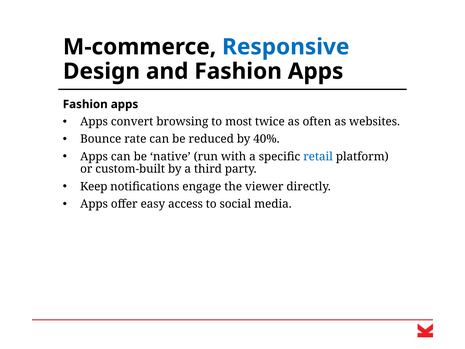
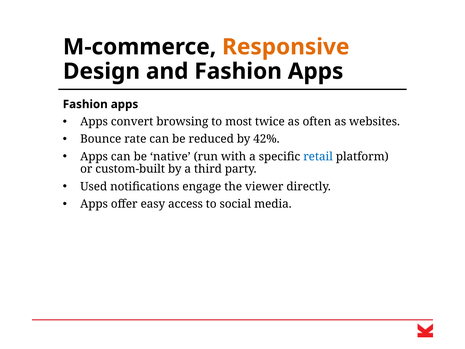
Responsive colour: blue -> orange
40%: 40% -> 42%
Keep: Keep -> Used
